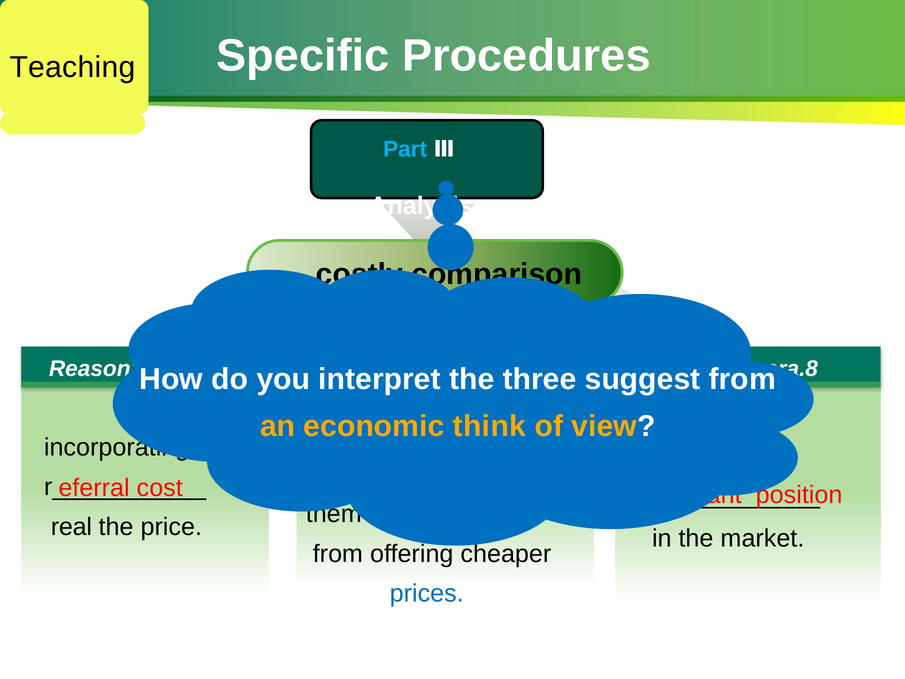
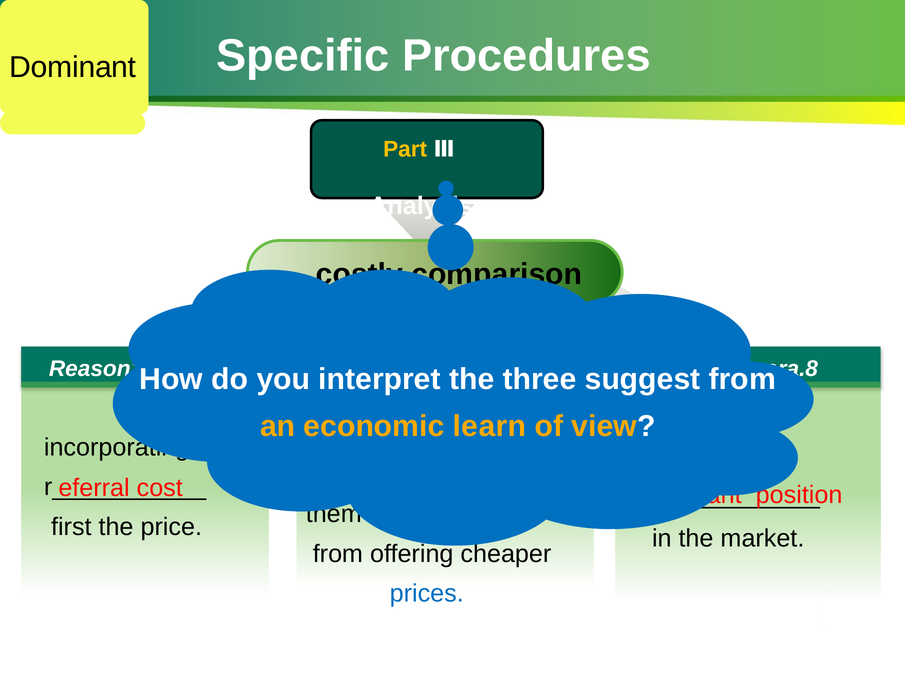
Teaching: Teaching -> Dominant
Part colour: light blue -> yellow
think: think -> learn
real: real -> first
